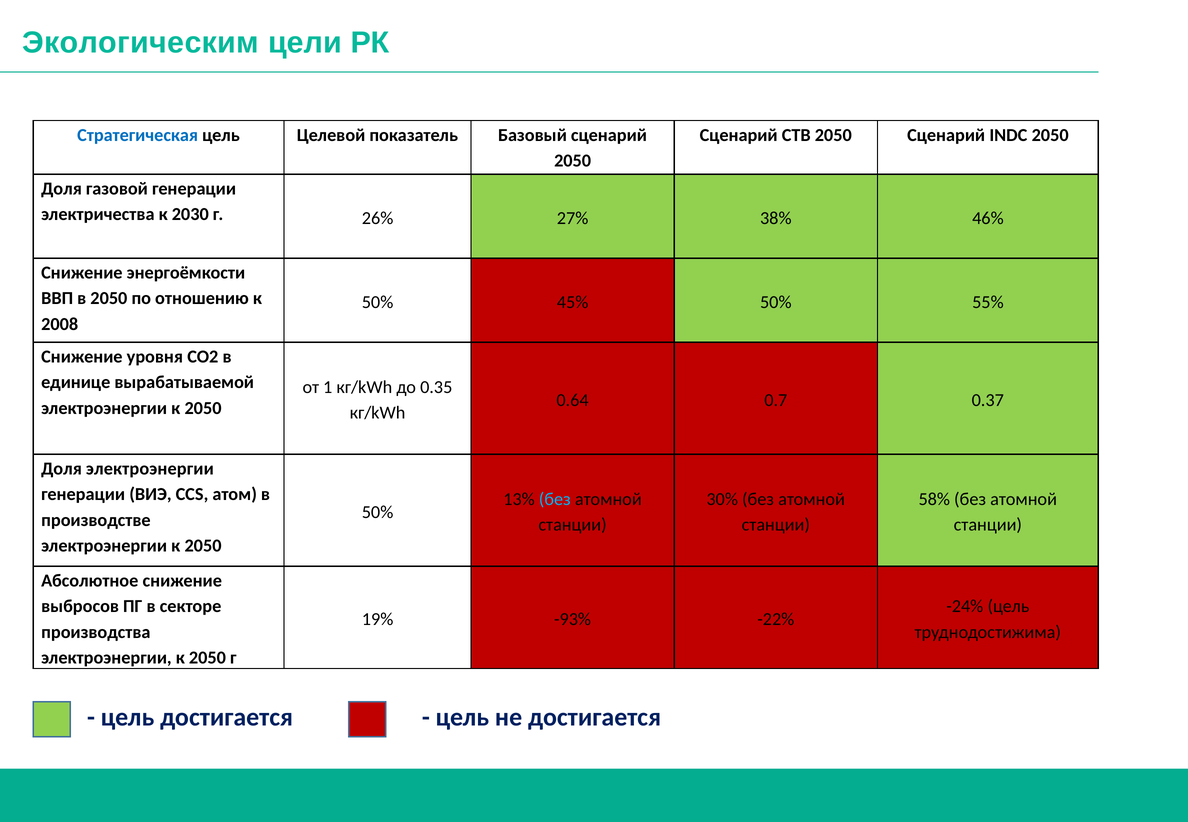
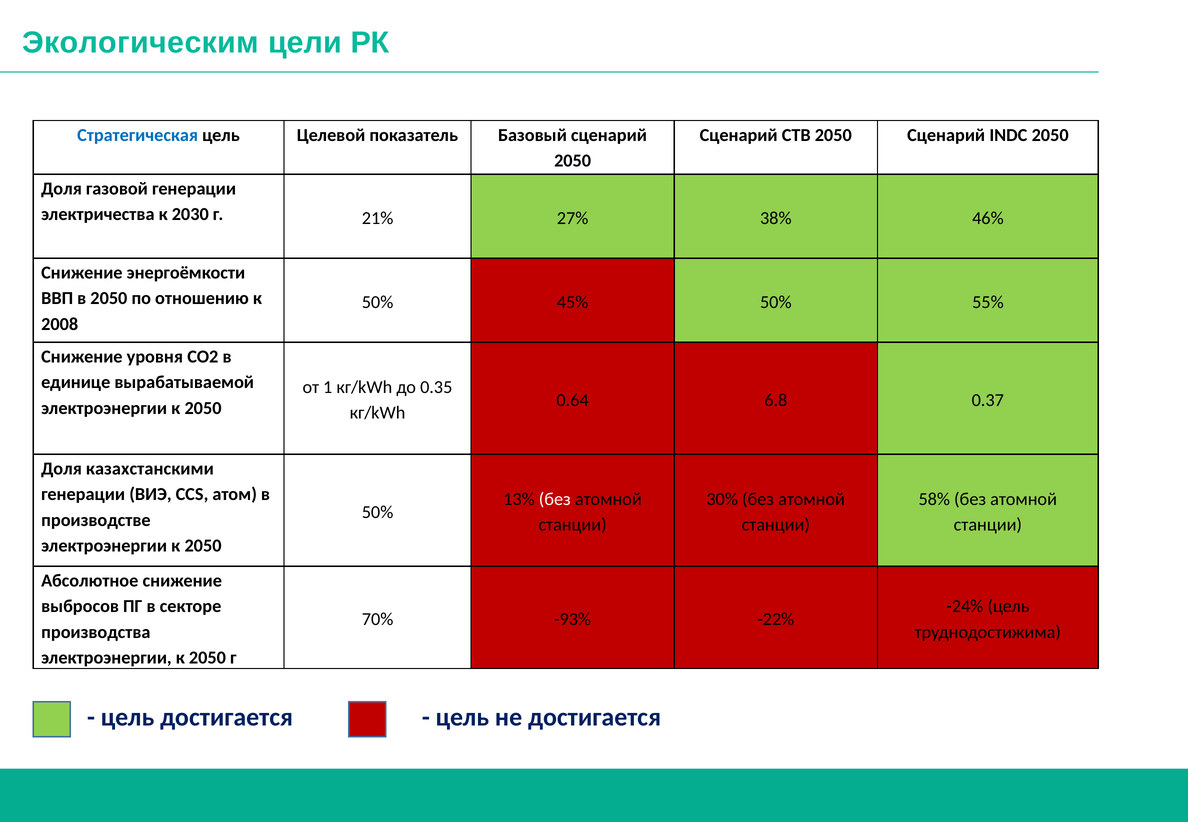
26%: 26% -> 21%
0.7: 0.7 -> 6.8
Доля электроэнергии: электроэнергии -> казахстанскими
без at (555, 500) colour: light blue -> white
19%: 19% -> 70%
